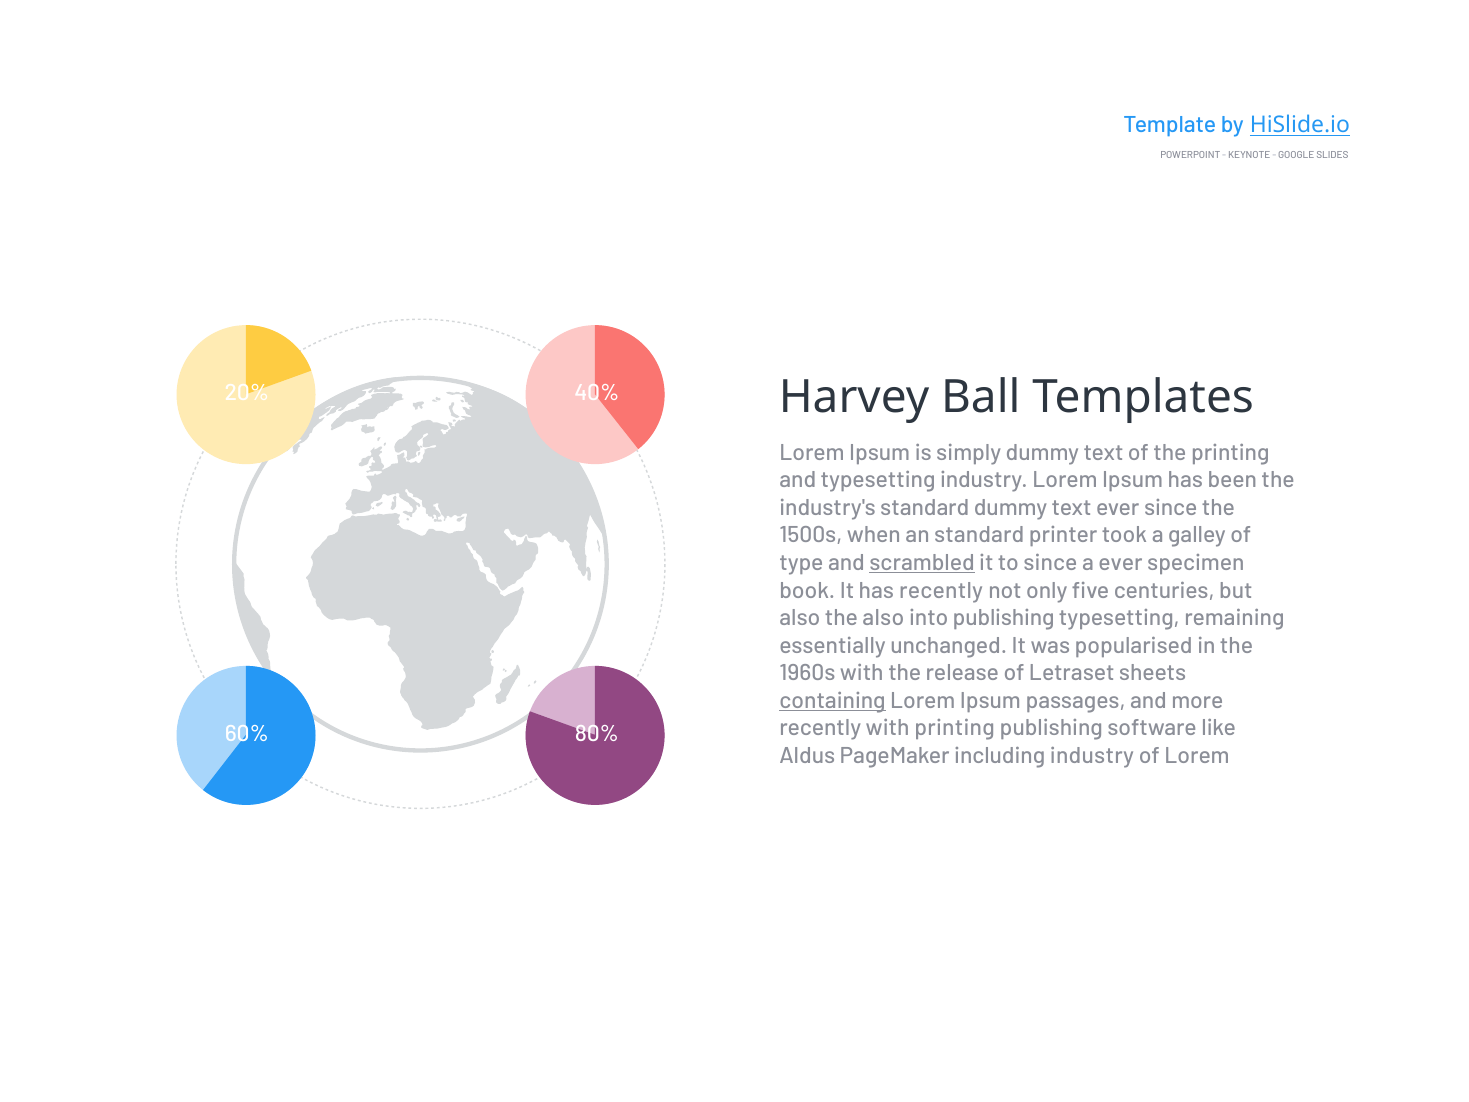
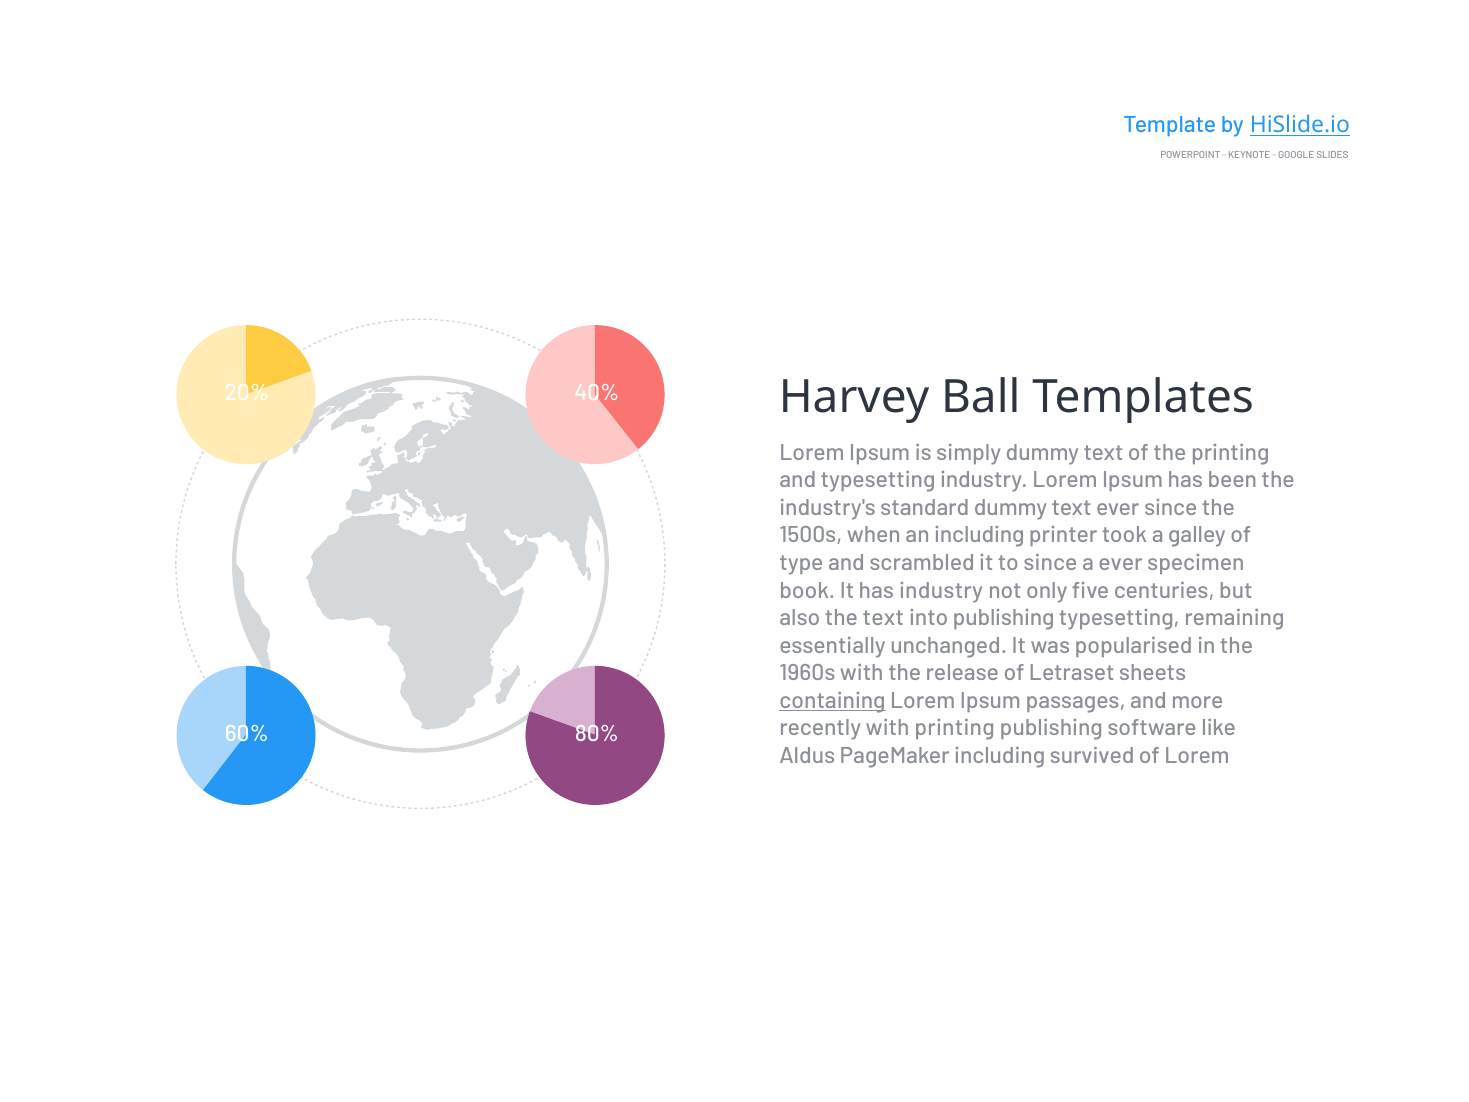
an standard: standard -> including
scrambled underline: present -> none
has recently: recently -> industry
the also: also -> text
including industry: industry -> survived
